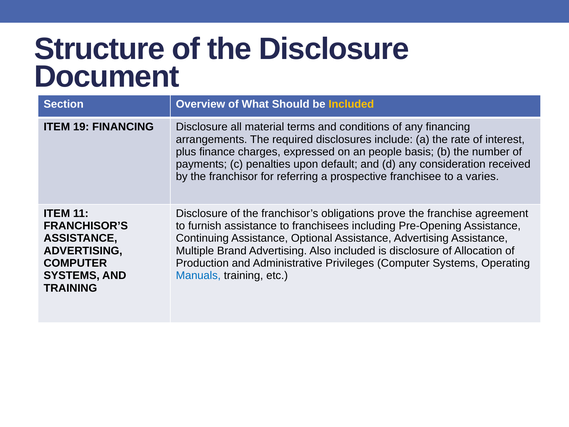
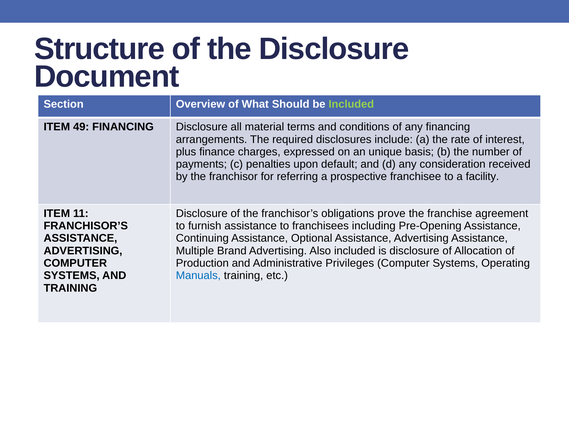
Included at (351, 104) colour: yellow -> light green
19: 19 -> 49
people: people -> unique
varies: varies -> facility
